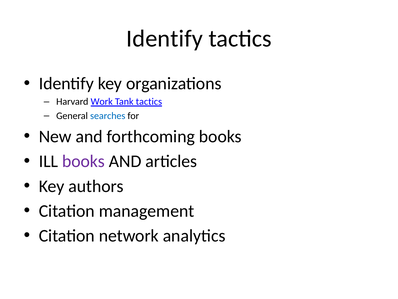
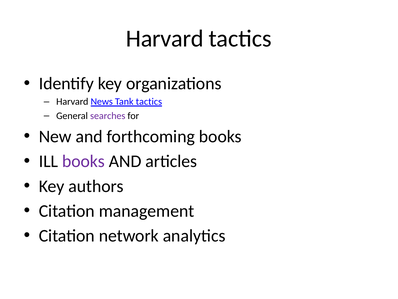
Identify at (165, 39): Identify -> Harvard
Work: Work -> News
searches colour: blue -> purple
